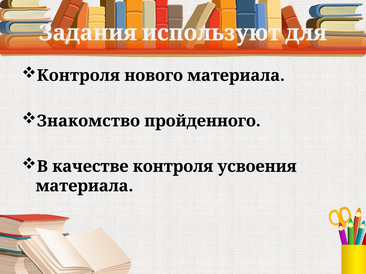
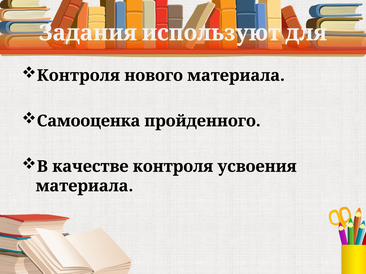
Знакомство: Знакомство -> Самооценка
